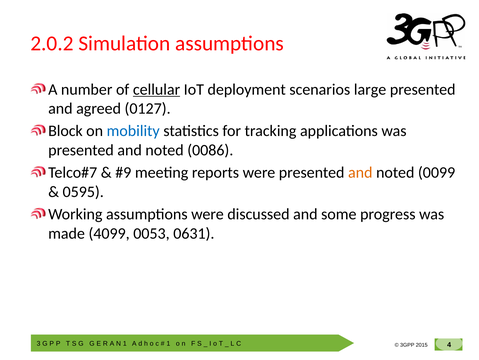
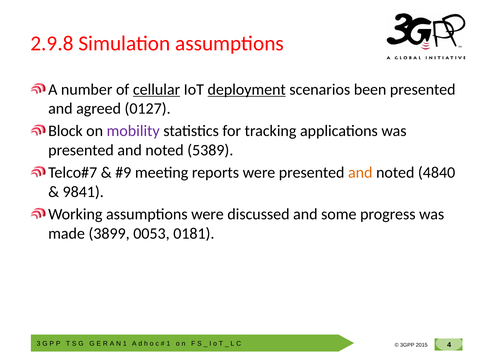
2.0.2: 2.0.2 -> 2.9.8
deployment underline: none -> present
large: large -> been
mobility colour: blue -> purple
0086: 0086 -> 5389
0099: 0099 -> 4840
0595: 0595 -> 9841
4099: 4099 -> 3899
0631: 0631 -> 0181
